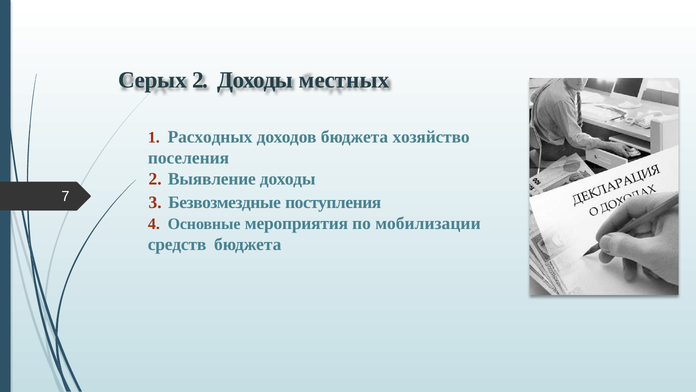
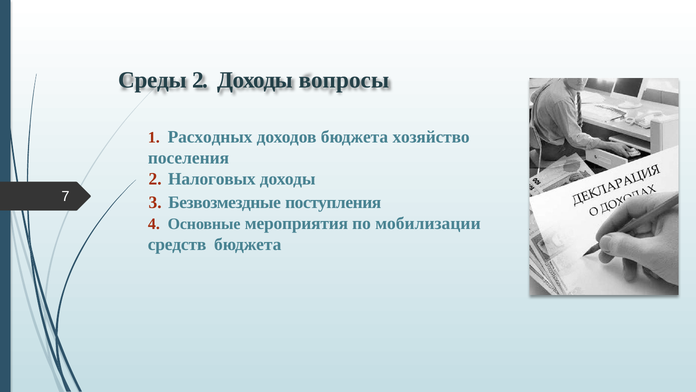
Серых: Серых -> Среды
местных: местных -> вопросы
Выявление: Выявление -> Налоговых
